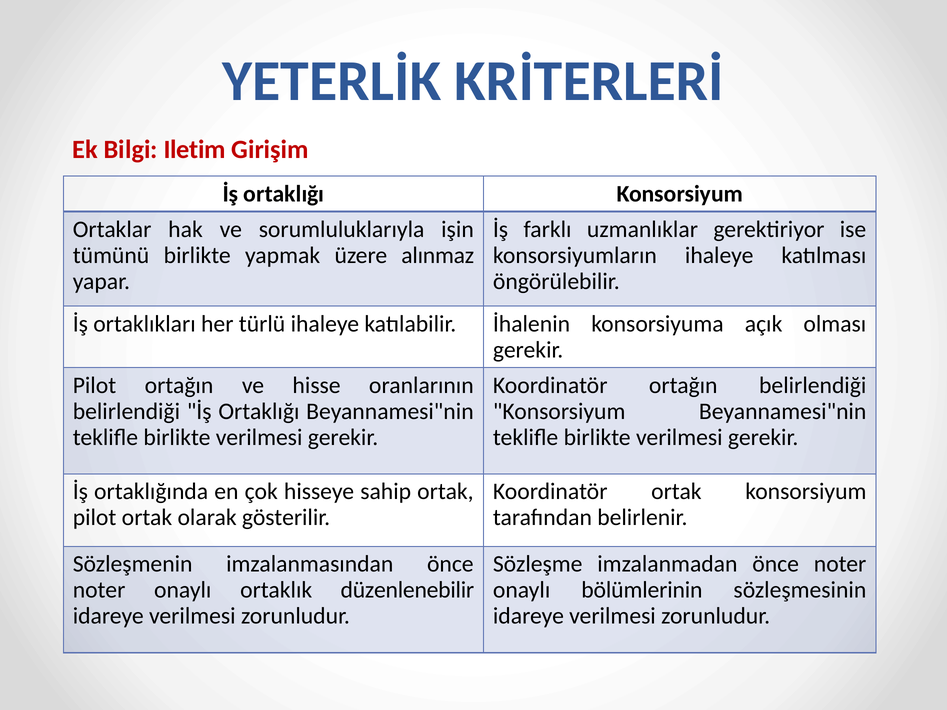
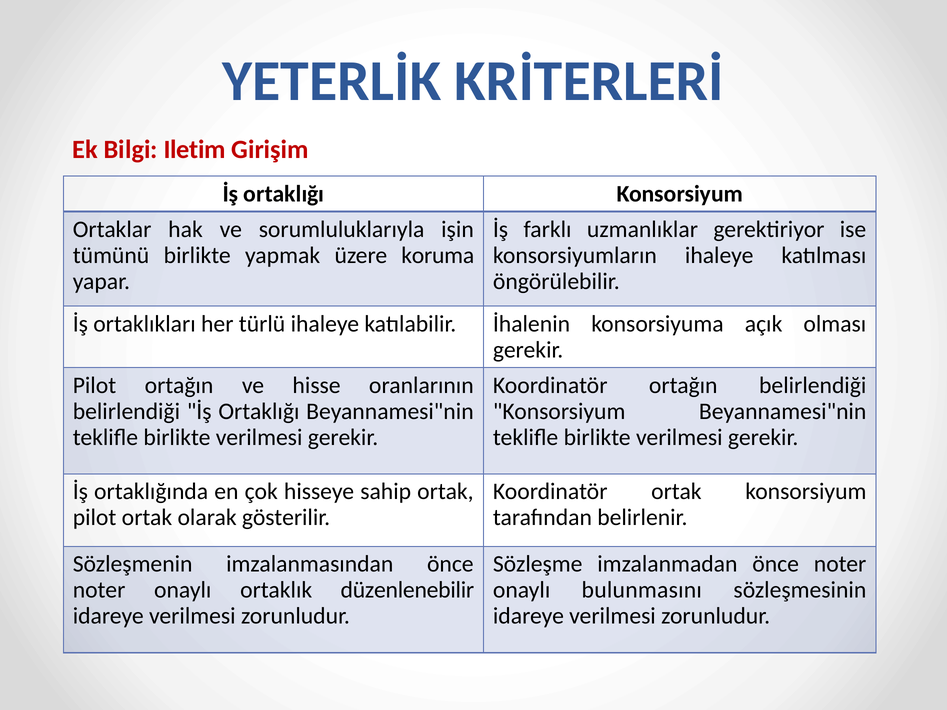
alınmaz: alınmaz -> koruma
bölümlerinin: bölümlerinin -> bulunmasını
